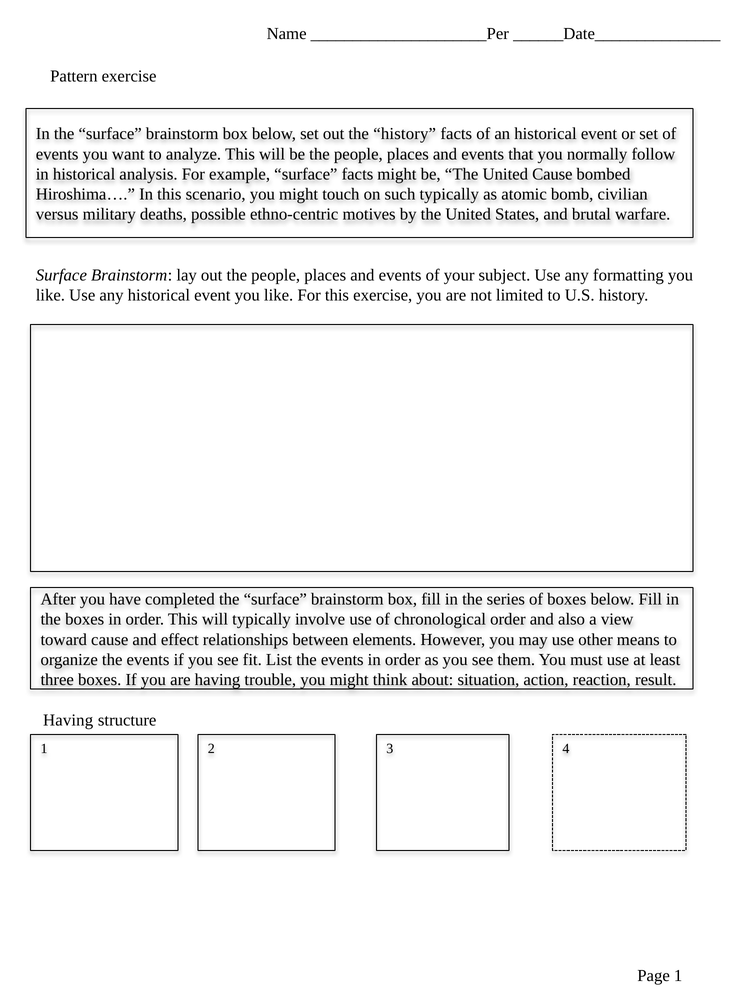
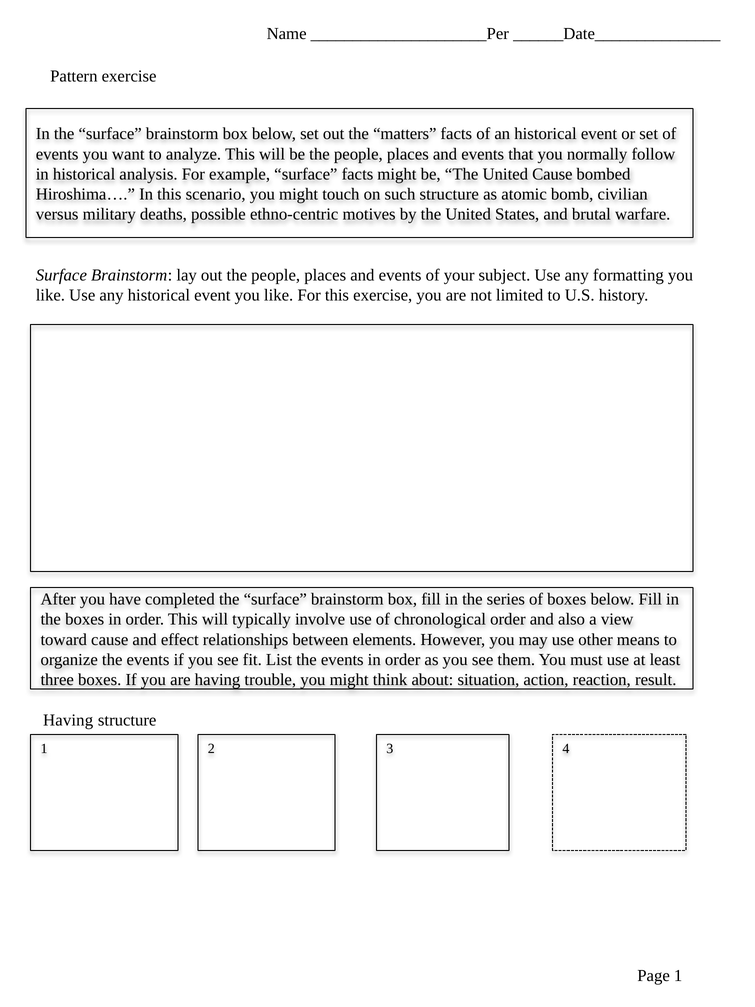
the history: history -> matters
such typically: typically -> structure
